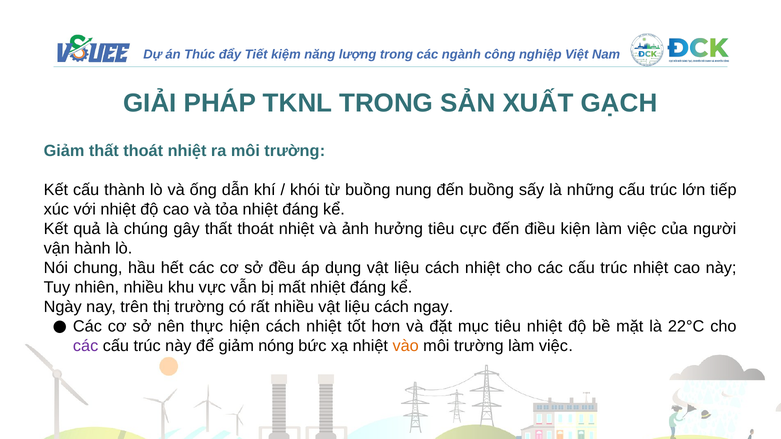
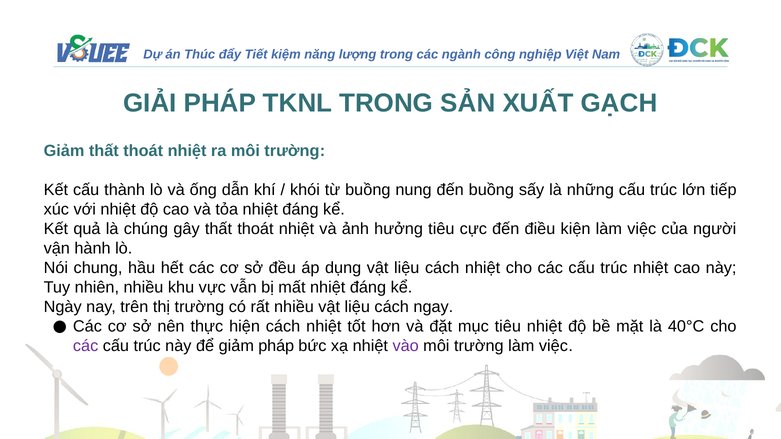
22°C: 22°C -> 40°C
giảm nóng: nóng -> pháp
vào colour: orange -> purple
